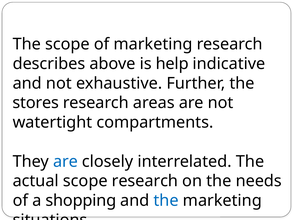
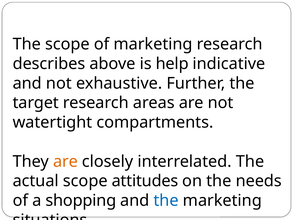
stores: stores -> target
are at (65, 161) colour: blue -> orange
scope research: research -> attitudes
